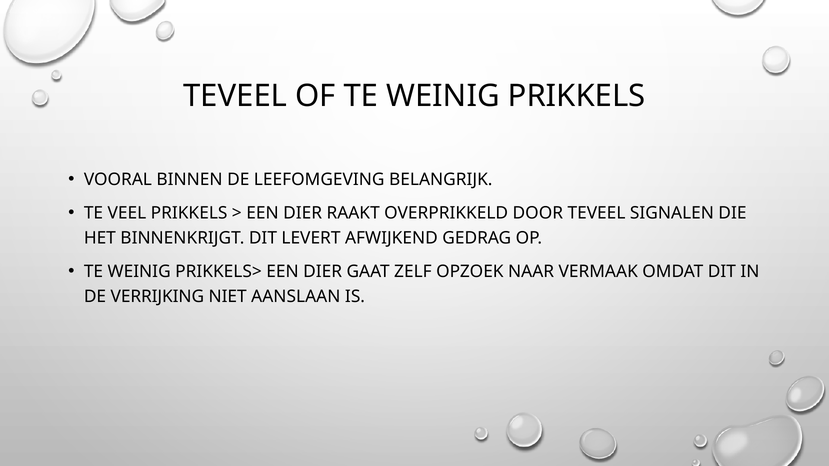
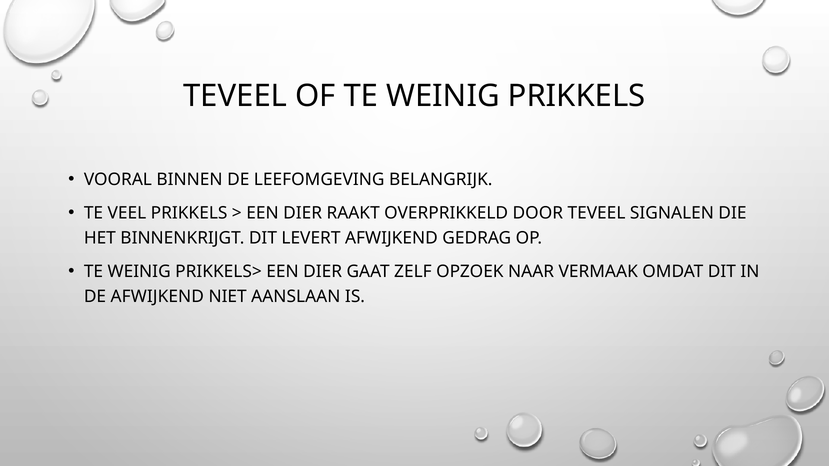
DE VERRIJKING: VERRIJKING -> AFWIJKEND
